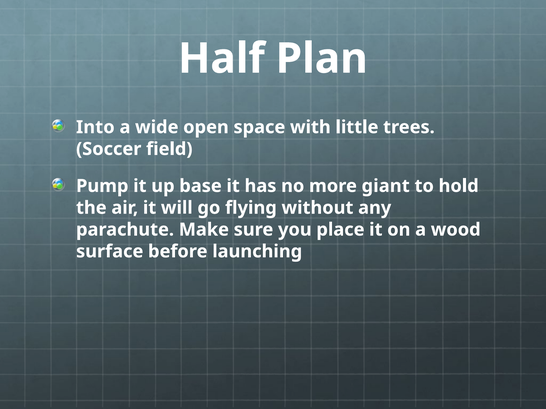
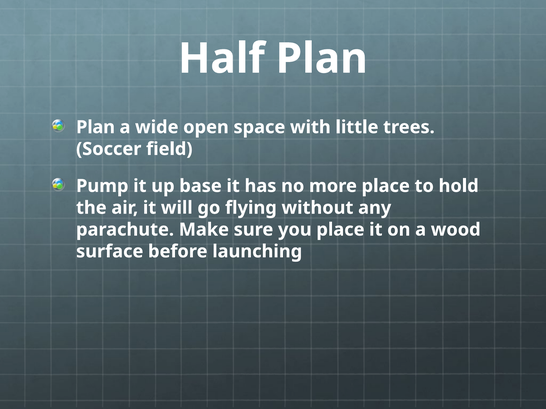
Into at (95, 127): Into -> Plan
more giant: giant -> place
